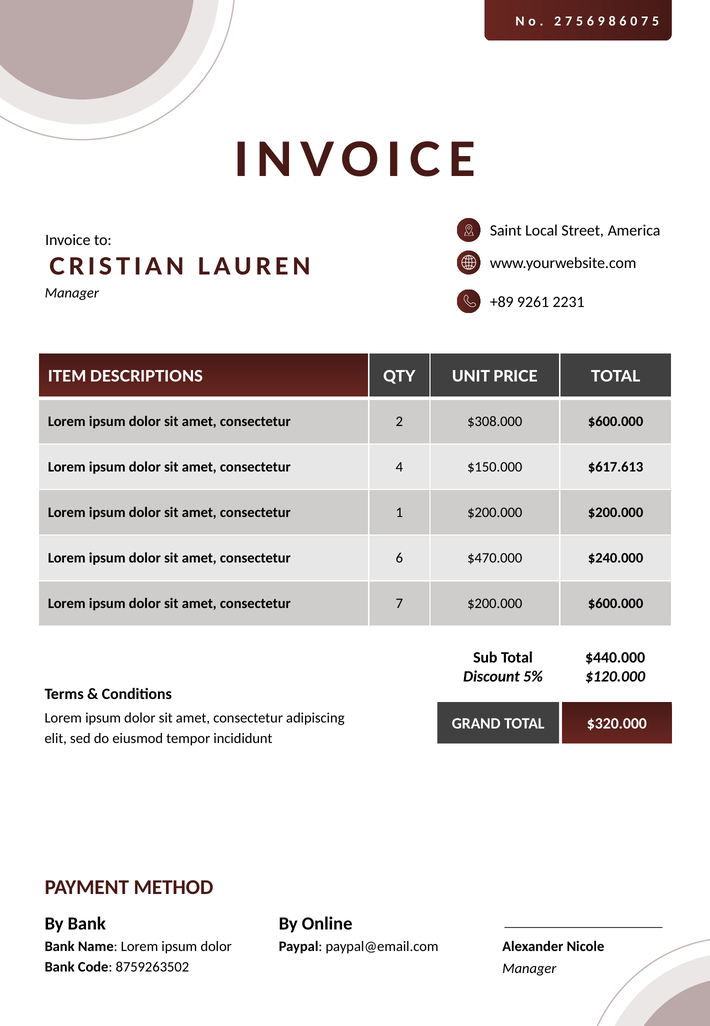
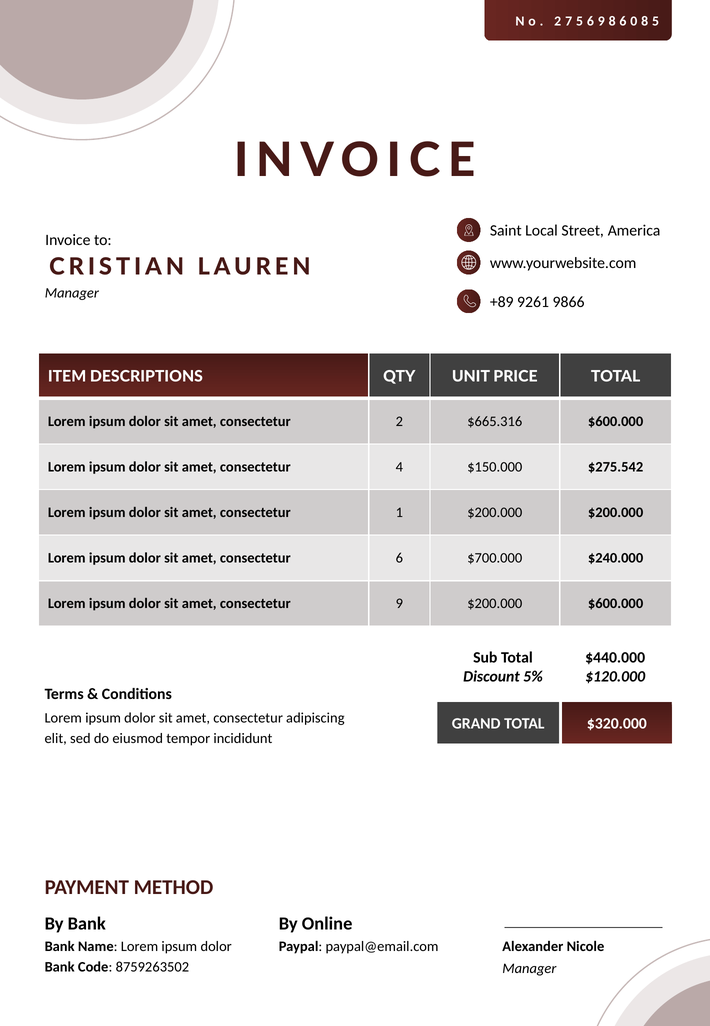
7 at (645, 21): 7 -> 8
2231: 2231 -> 9866
$308.000: $308.000 -> $665.316
$617.613: $617.613 -> $275.542
$470.000: $470.000 -> $700.000
consectetur 7: 7 -> 9
